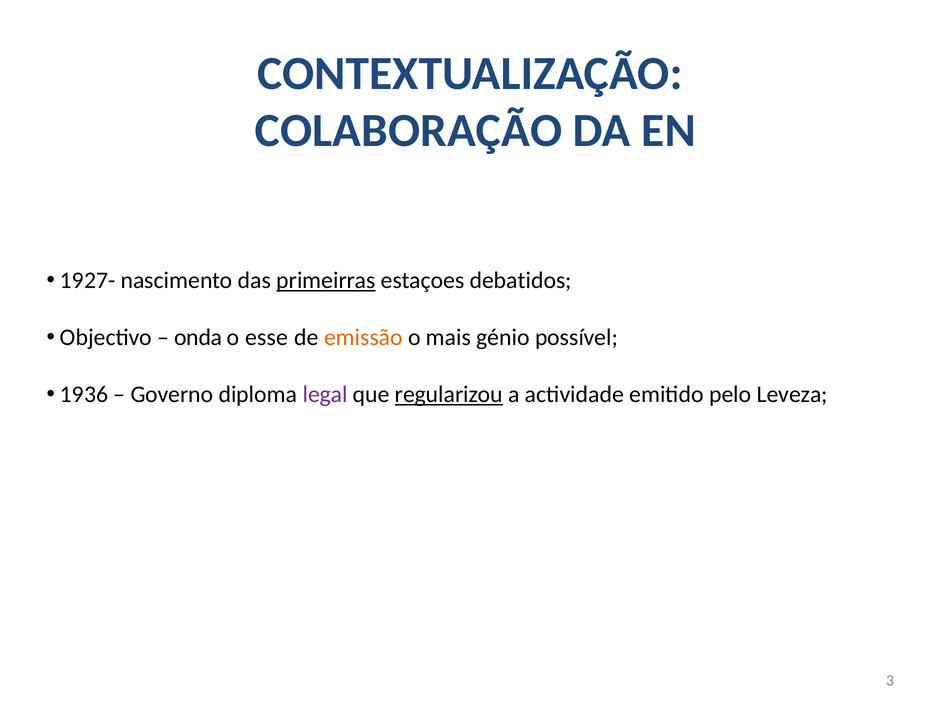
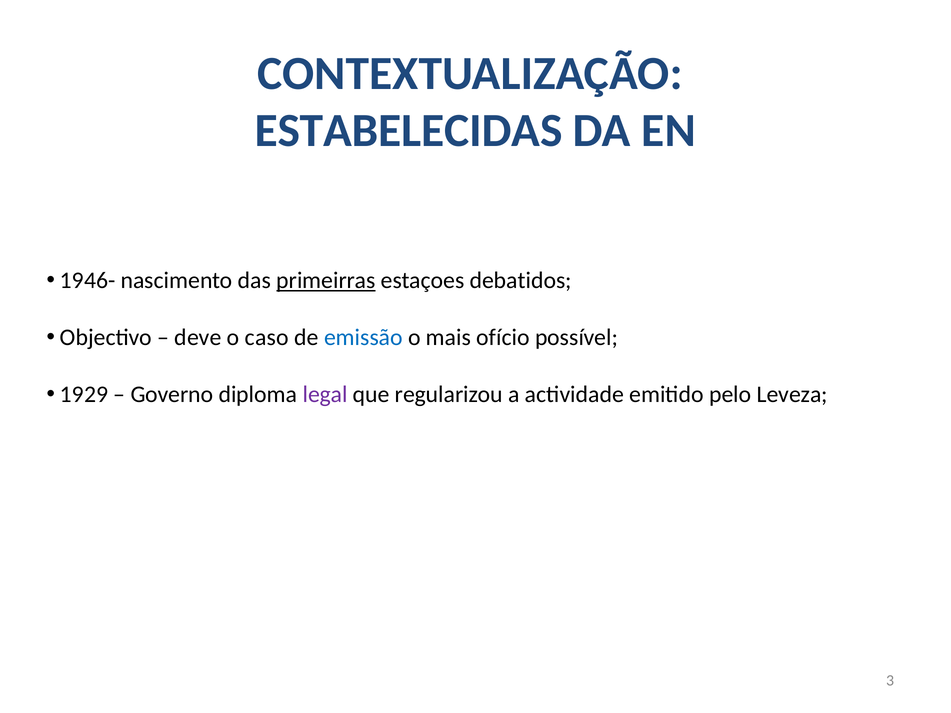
COLABORAÇÃO: COLABORAÇÃO -> ESTABELECIDAS
1927-: 1927- -> 1946-
onda: onda -> deve
esse: esse -> caso
emissão colour: orange -> blue
génio: génio -> ofício
1936: 1936 -> 1929
regularizou underline: present -> none
